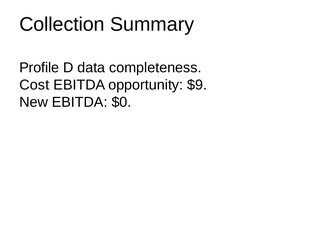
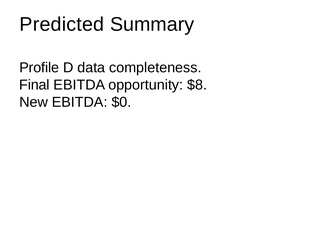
Collection: Collection -> Predicted
Cost: Cost -> Final
$9: $9 -> $8
